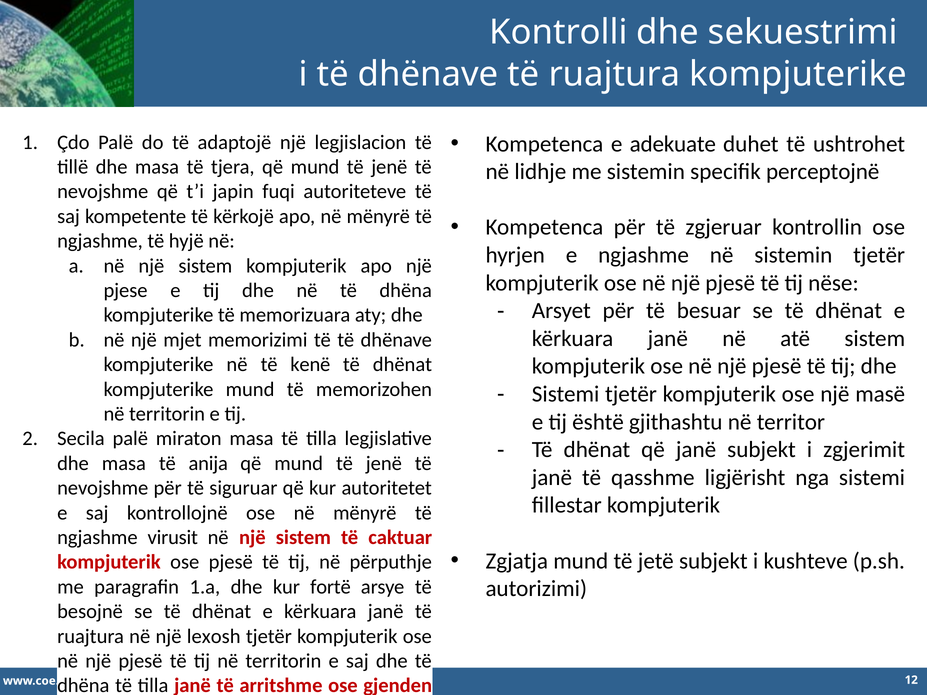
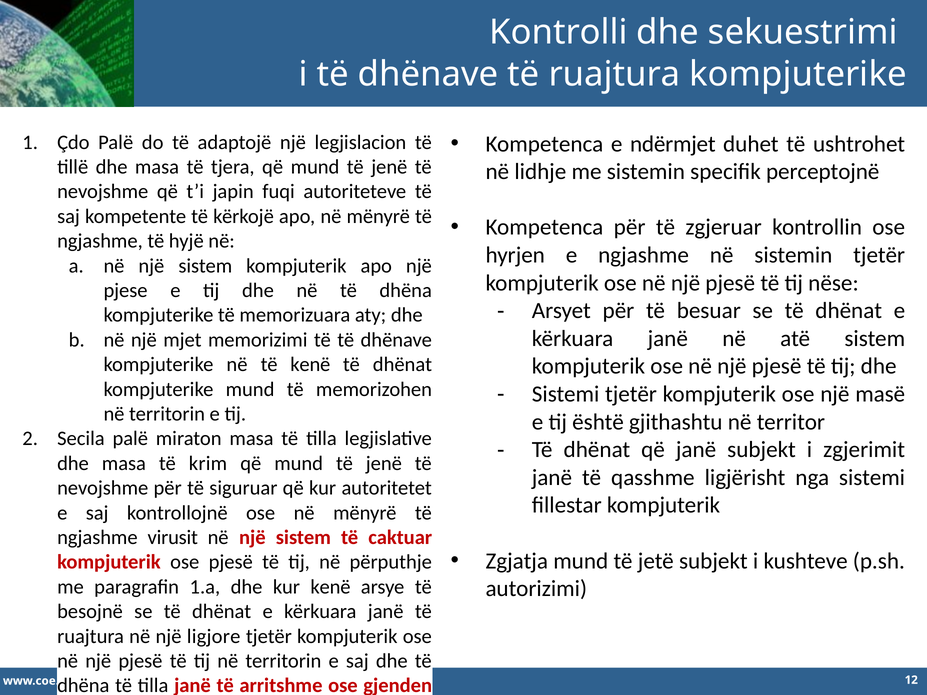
adekuate: adekuate -> ndërmjet
anija: anija -> krim
kur fortë: fortë -> kenë
lexosh: lexosh -> ligjore
